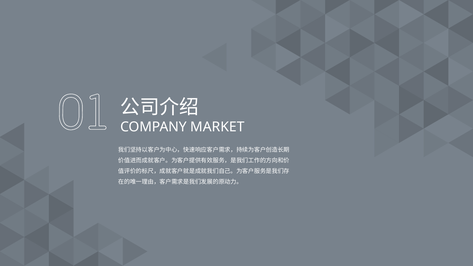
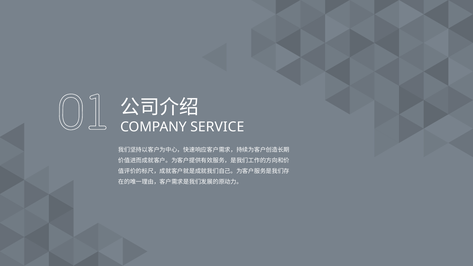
MARKET: MARKET -> SERVICE
